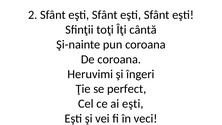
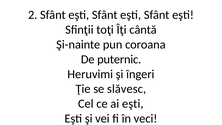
De coroana: coroana -> puternic
perfect: perfect -> slăvesc
